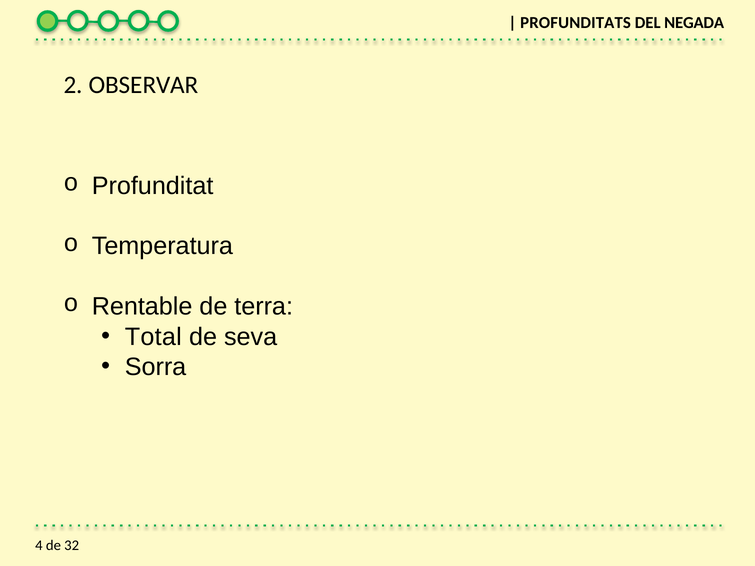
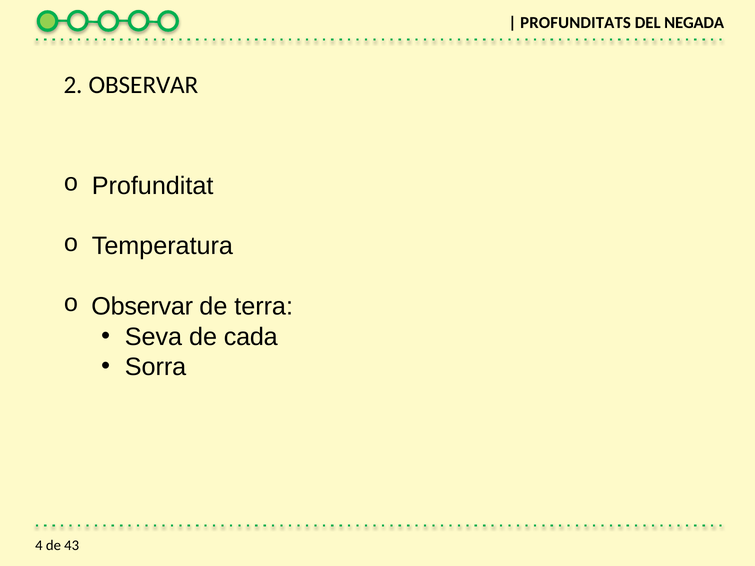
Rentable at (142, 307): Rentable -> Observar
Total: Total -> Seva
seva: seva -> cada
32: 32 -> 43
